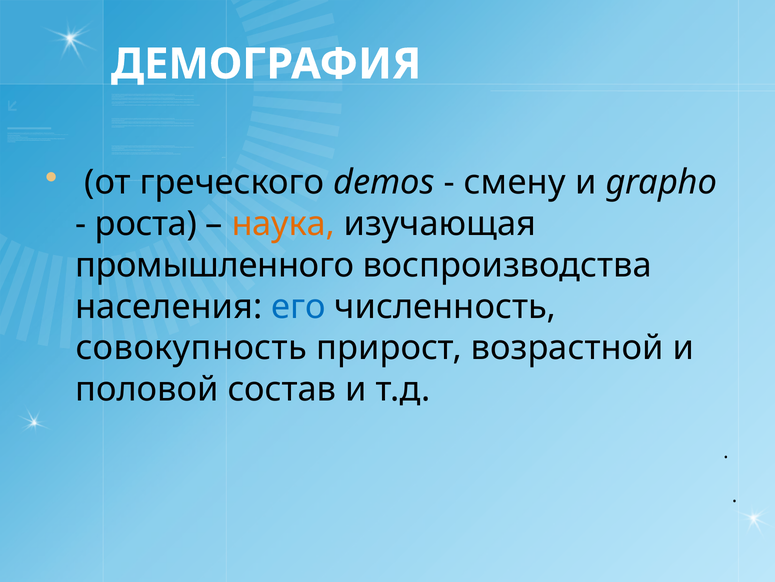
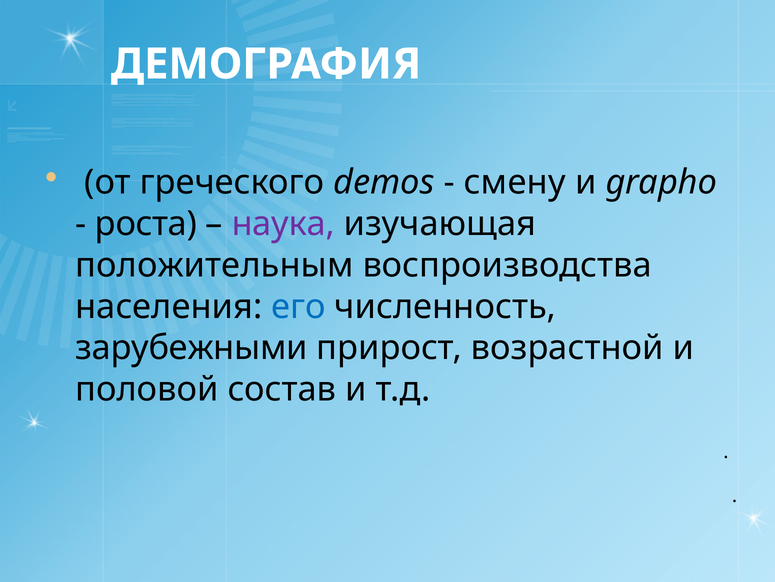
наука colour: orange -> purple
промышленного: промышленного -> положительным
совокупность: совокупность -> зарубежными
